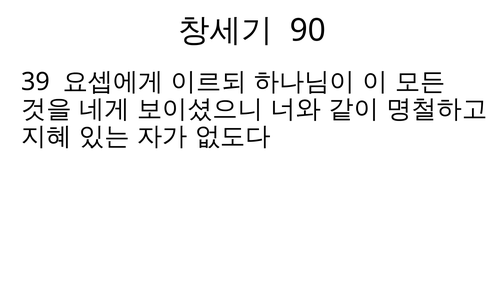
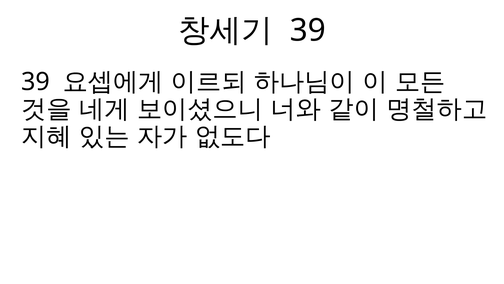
90 at (308, 30): 90 -> 39
